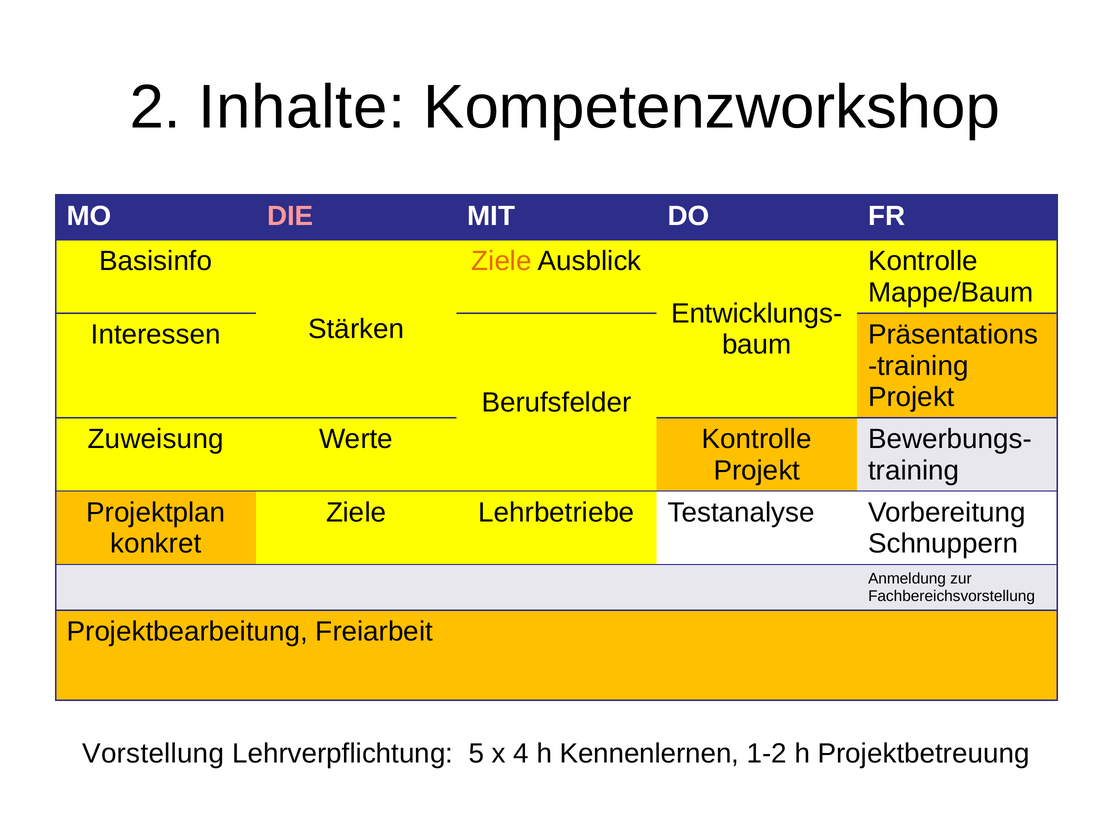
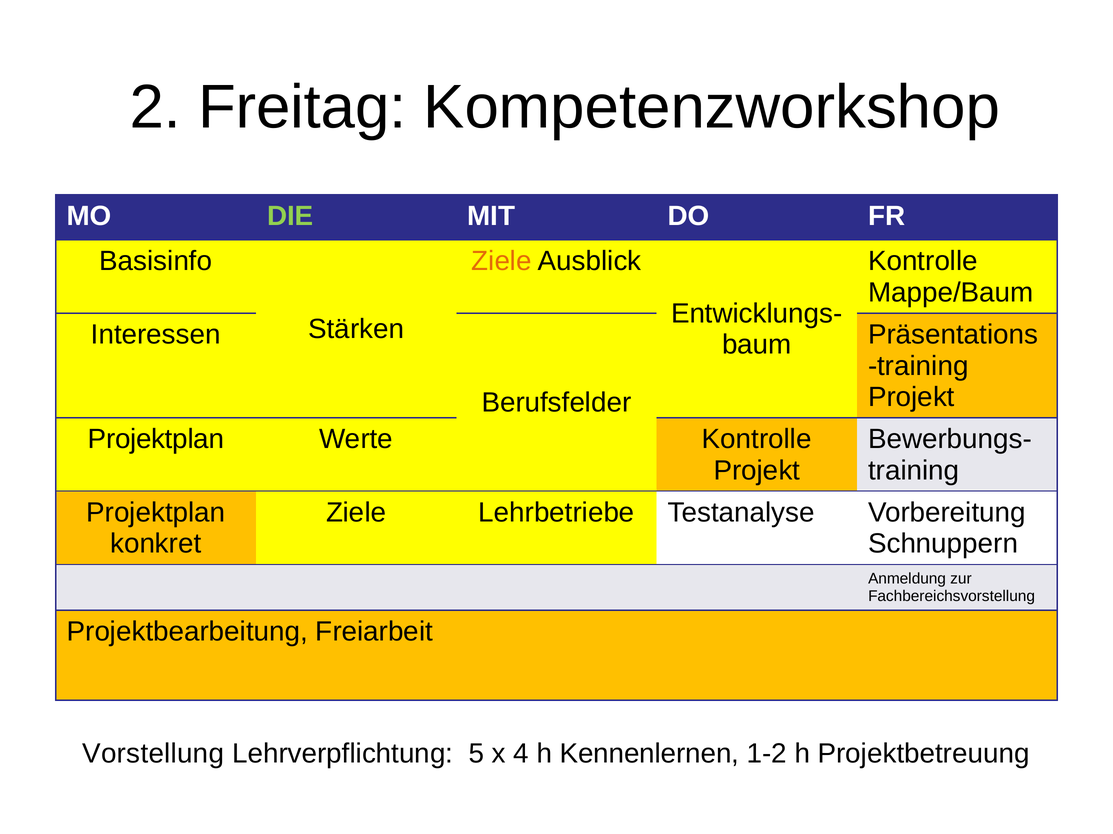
Inhalte: Inhalte -> Freitag
DIE colour: pink -> light green
Zuweisung at (156, 440): Zuweisung -> Projektplan
